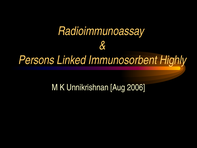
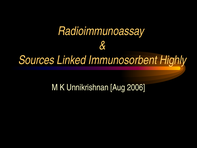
Persons: Persons -> Sources
